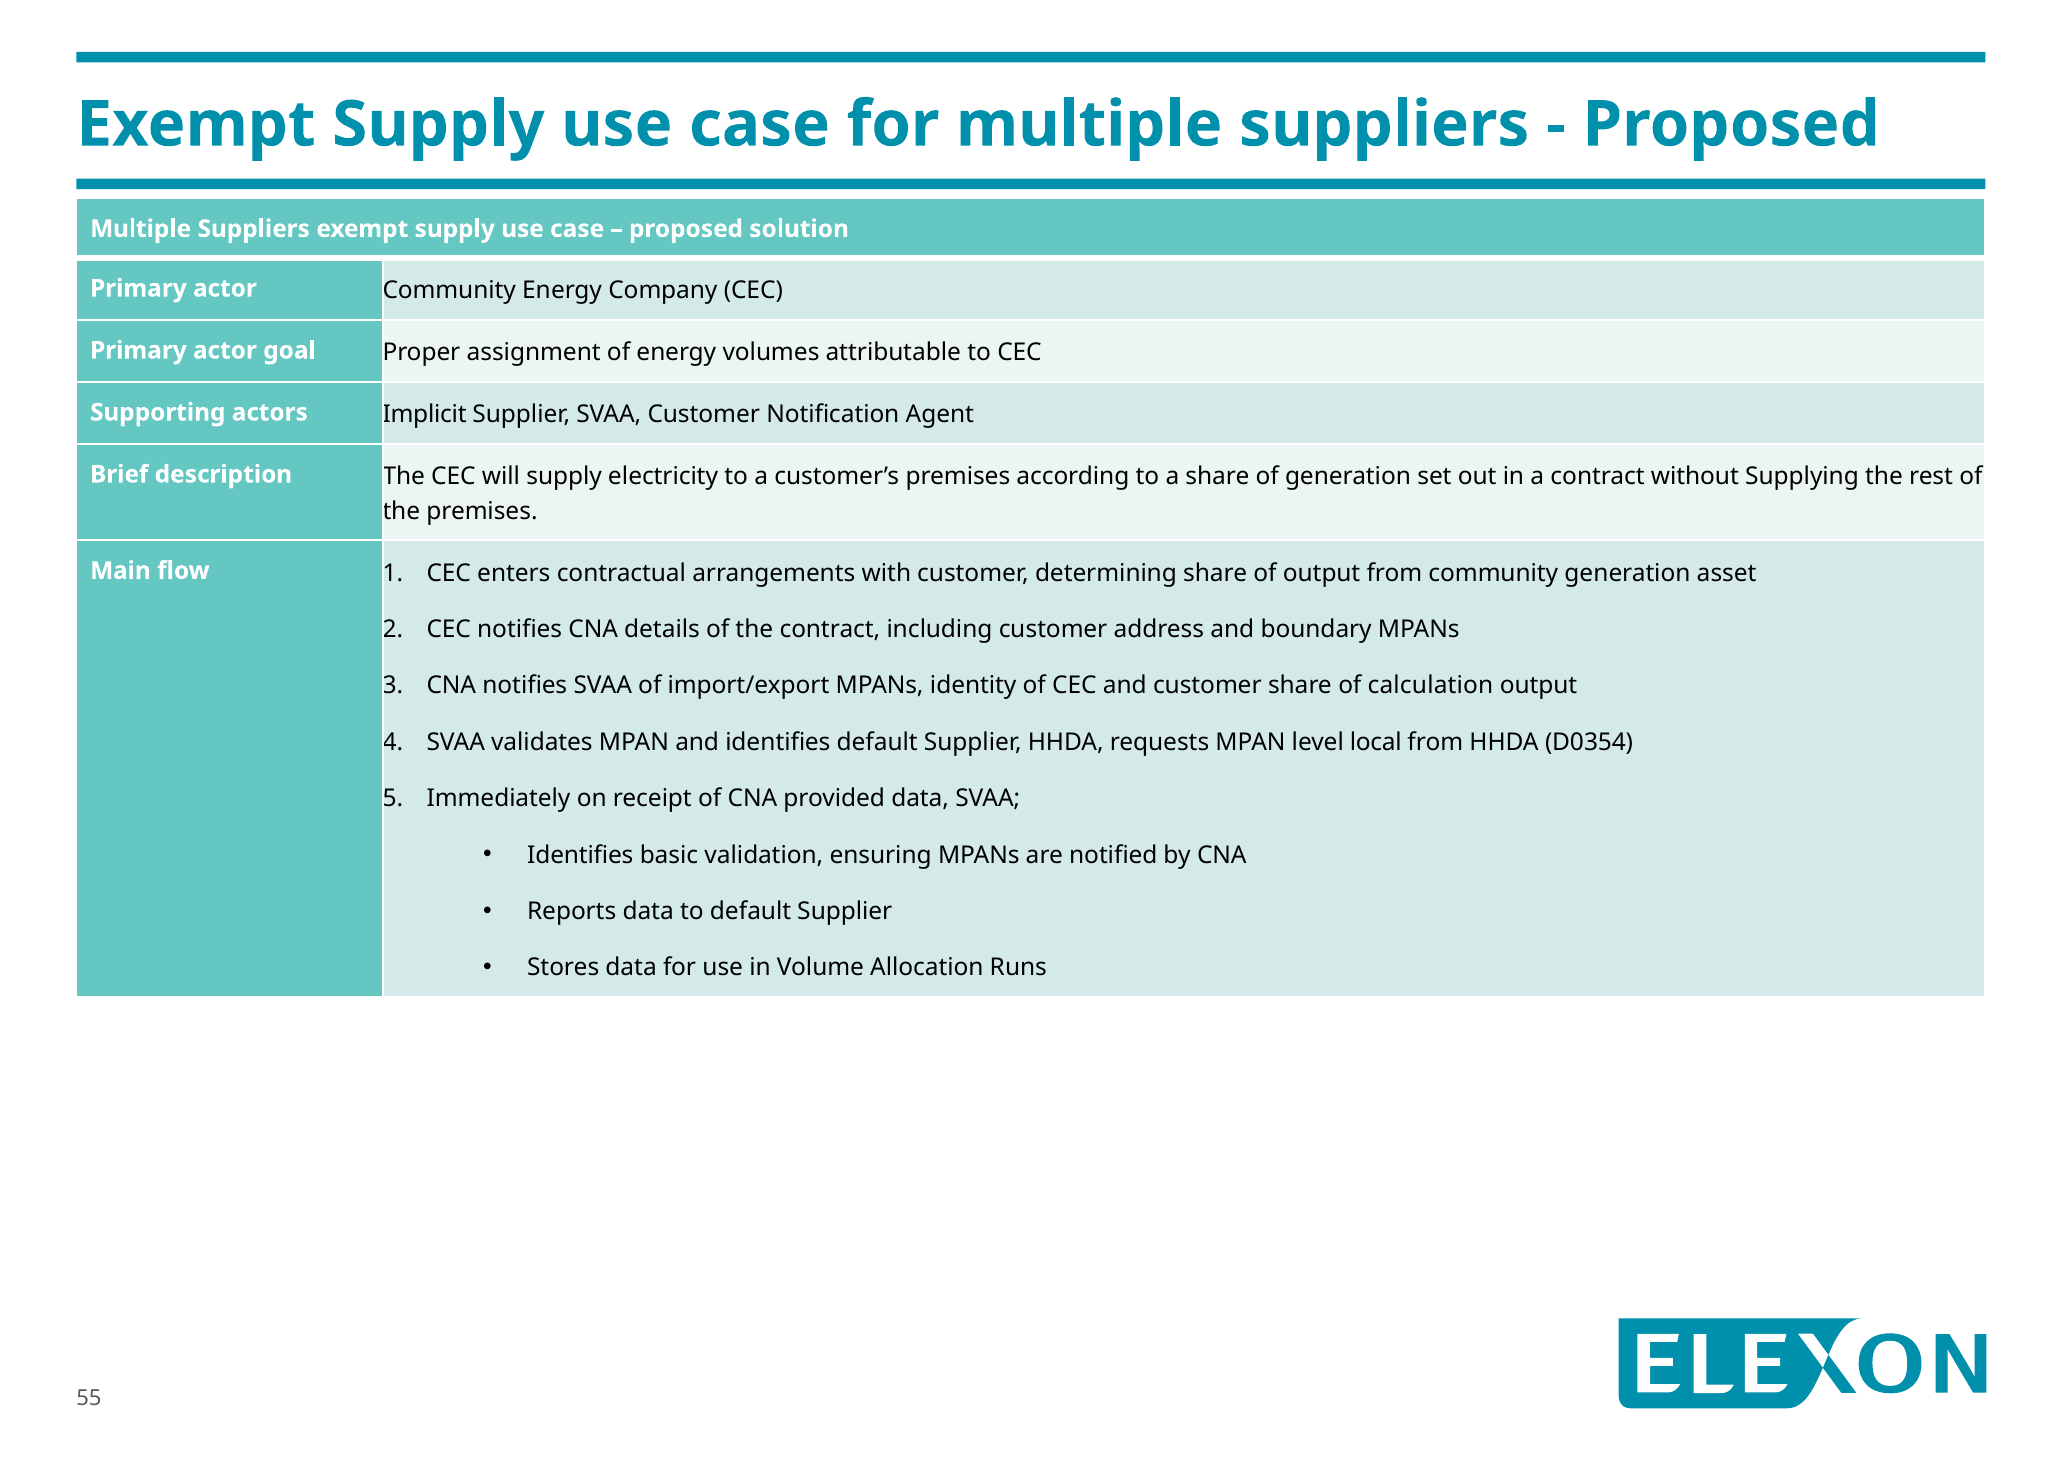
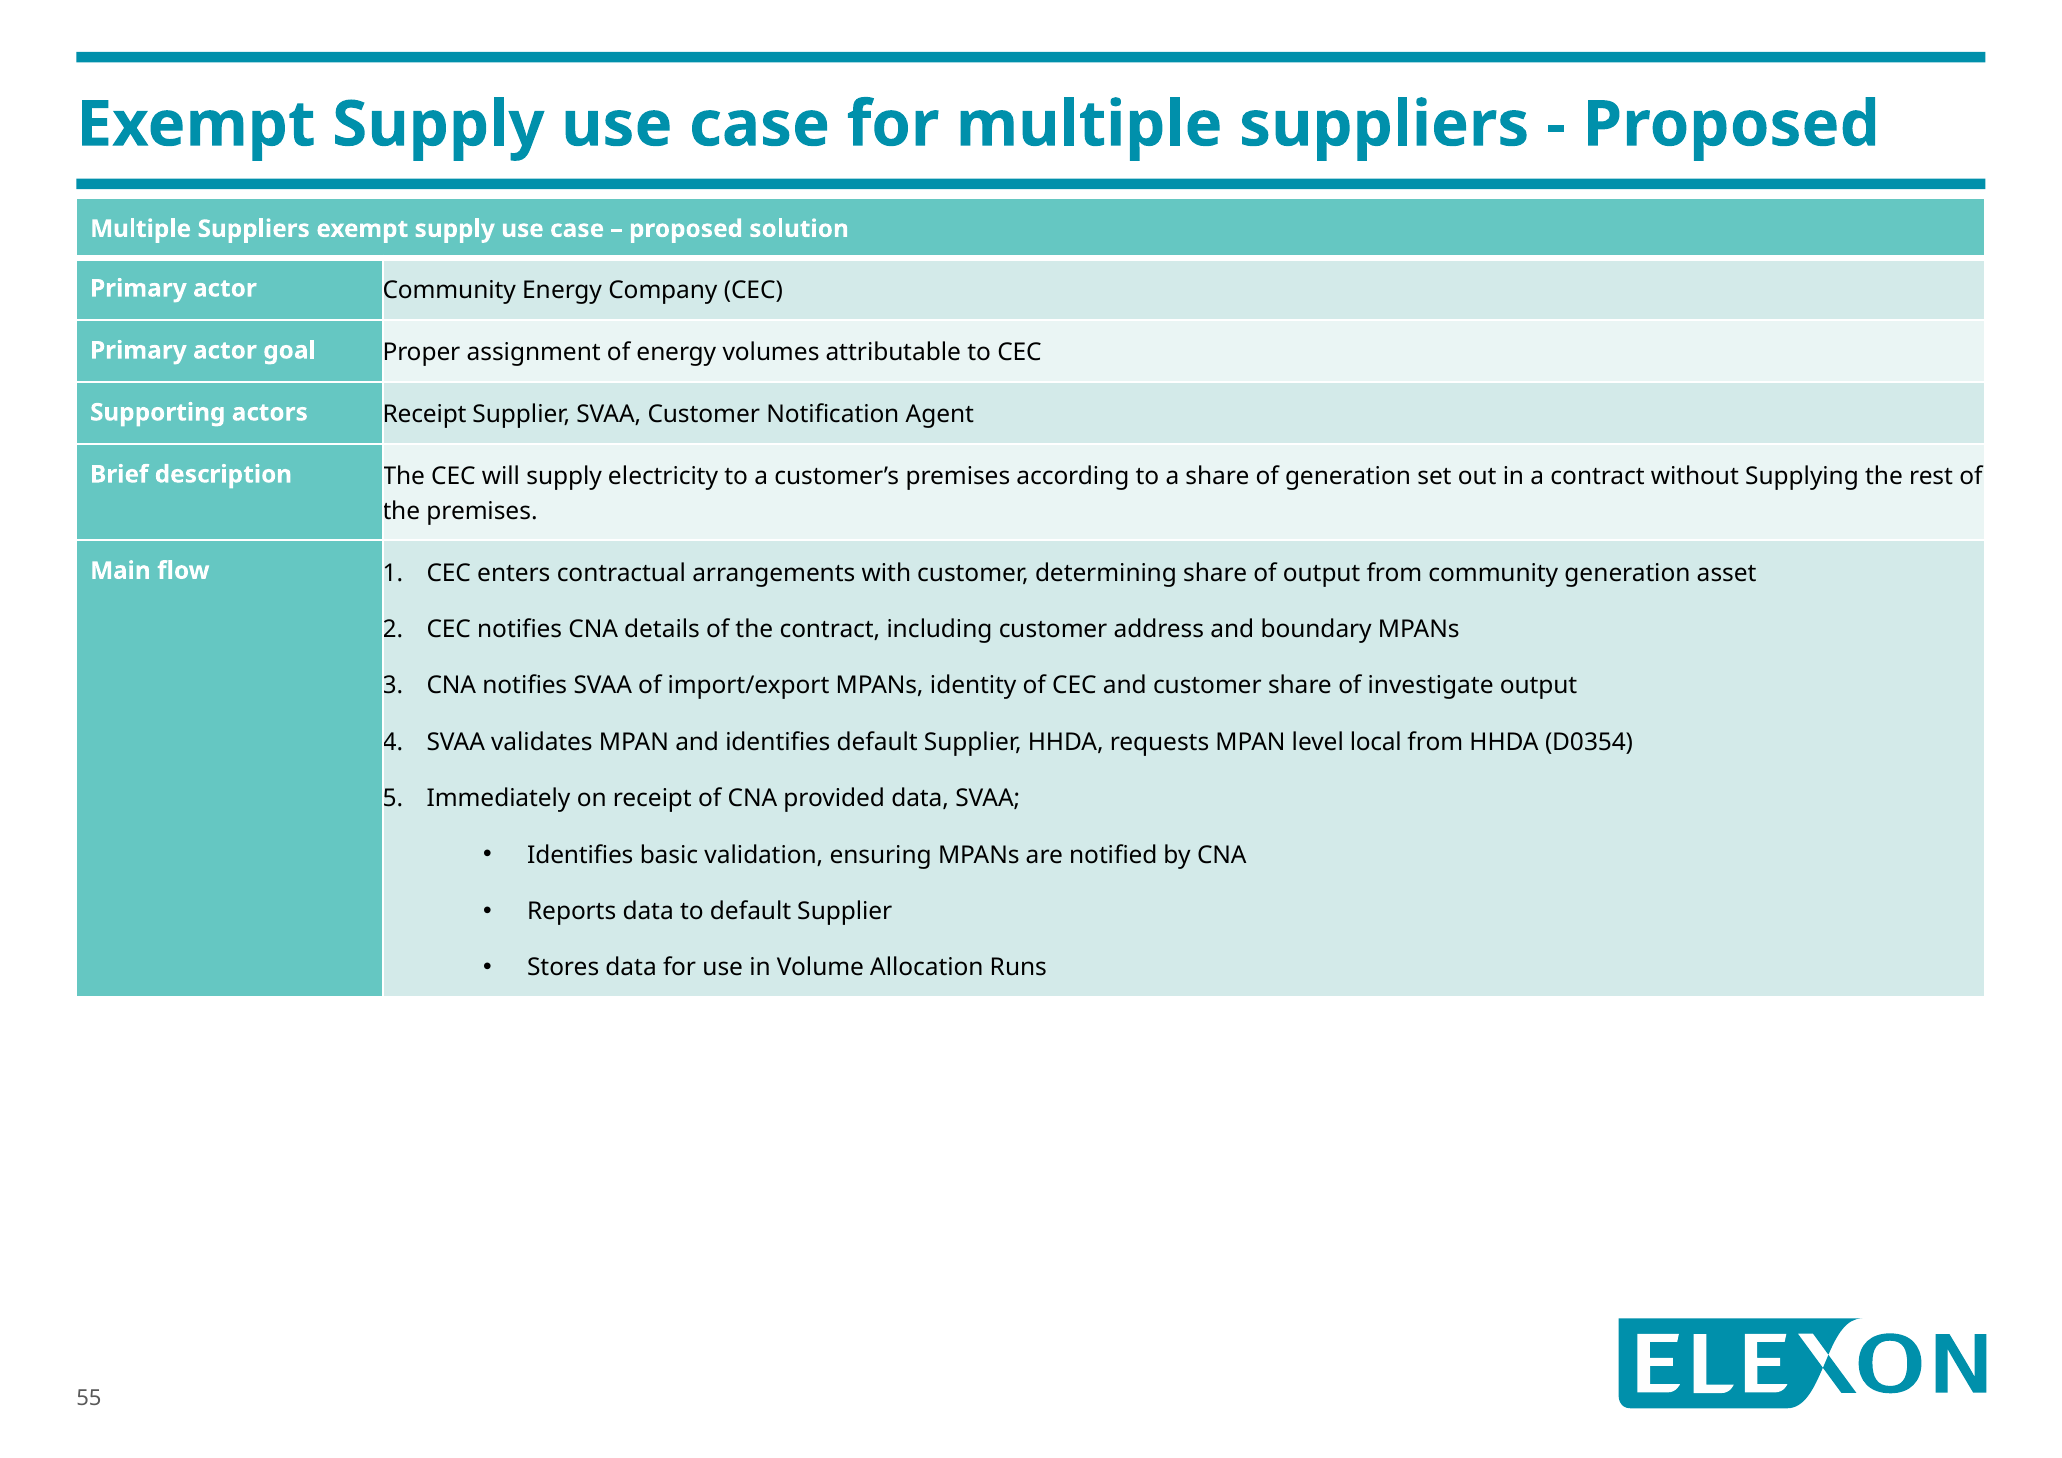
actors Implicit: Implicit -> Receipt
calculation: calculation -> investigate
